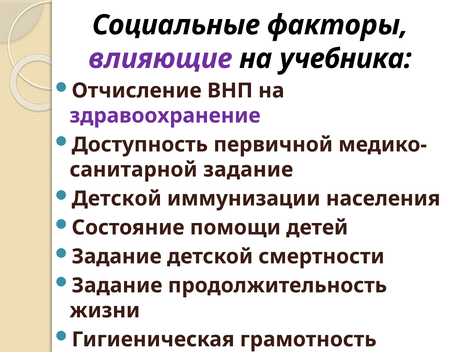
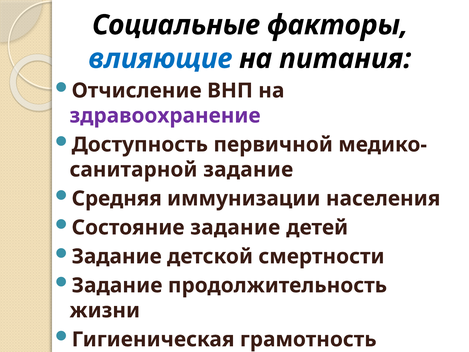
влияющие colour: purple -> blue
учебника: учебника -> питания
Детской at (117, 198): Детской -> Средняя
Состояние помощи: помощи -> задание
